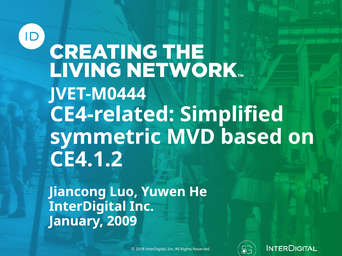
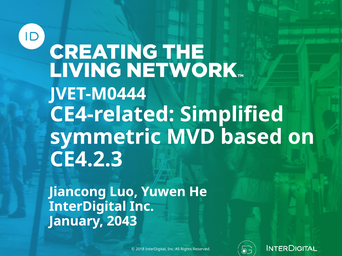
CE4.1.2: CE4.1.2 -> CE4.2.3
2009: 2009 -> 2043
